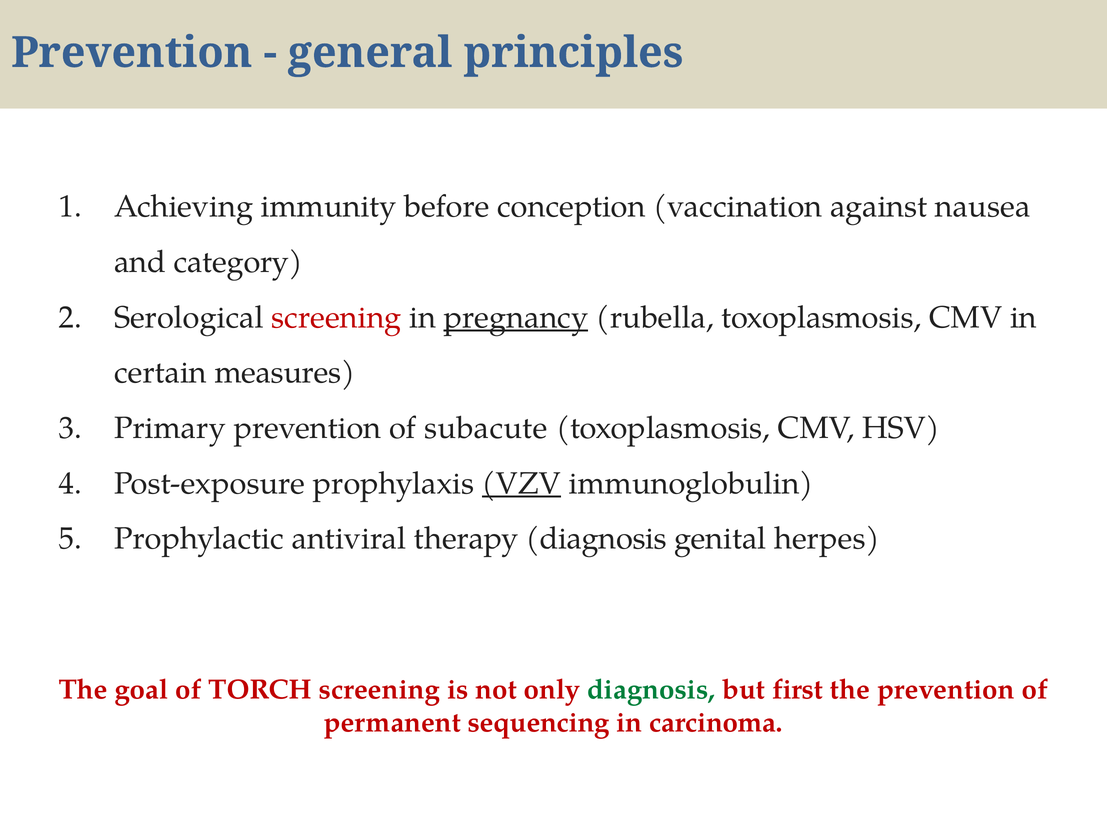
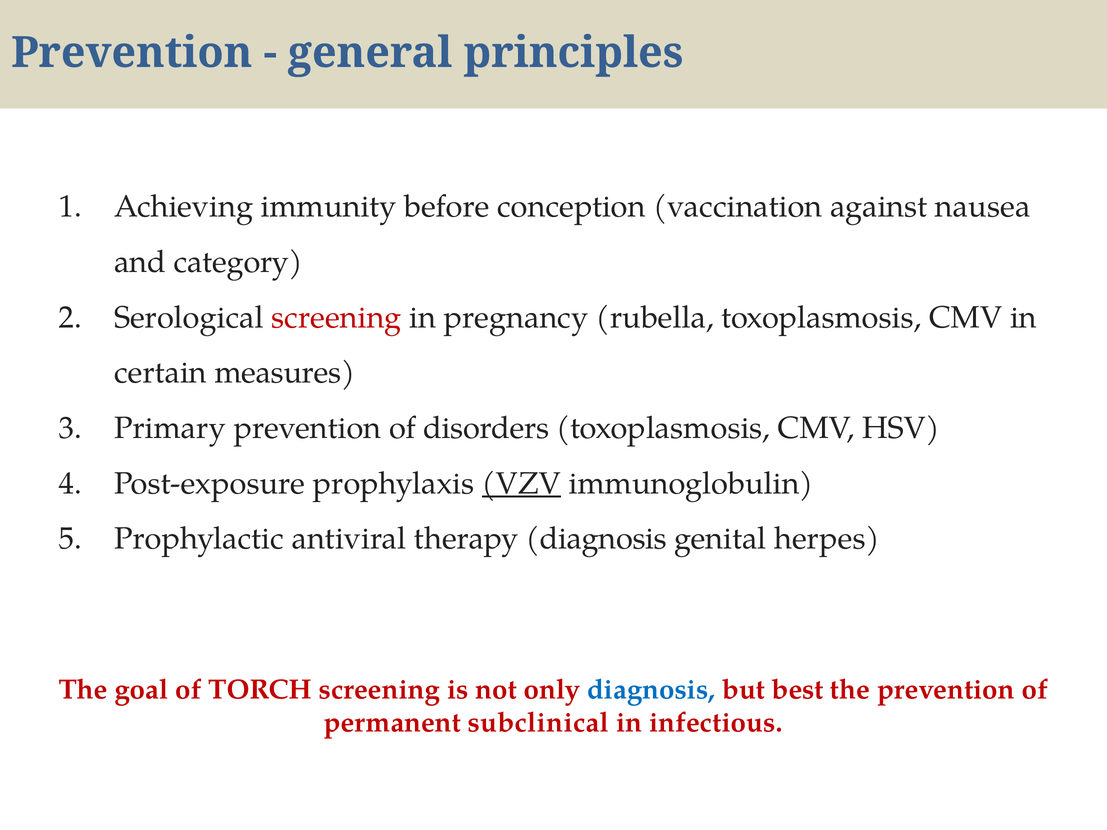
pregnancy underline: present -> none
subacute: subacute -> disorders
diagnosis at (651, 690) colour: green -> blue
first: first -> best
sequencing: sequencing -> subclinical
carcinoma: carcinoma -> infectious
